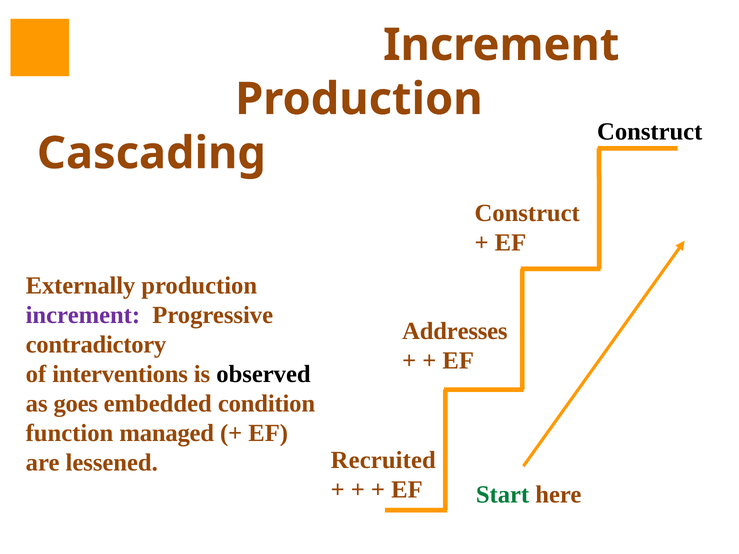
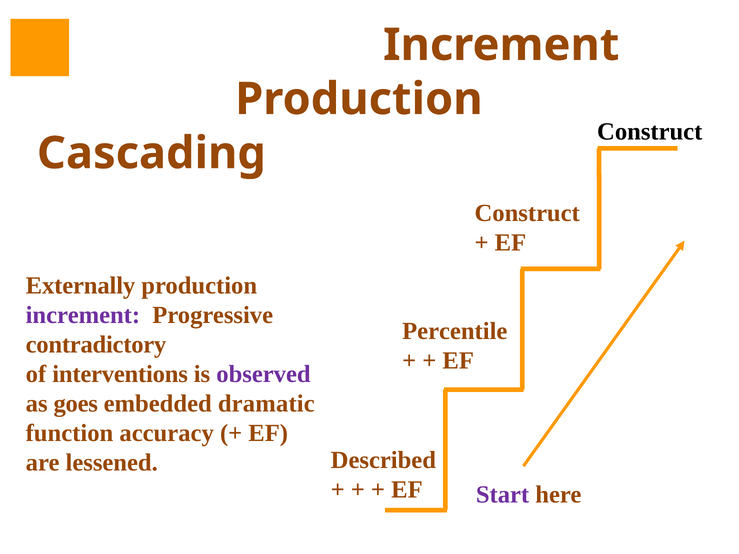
Addresses: Addresses -> Percentile
observed colour: black -> purple
condition: condition -> dramatic
managed: managed -> accuracy
Recruited: Recruited -> Described
Start colour: green -> purple
